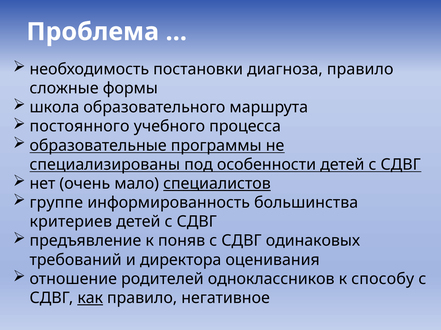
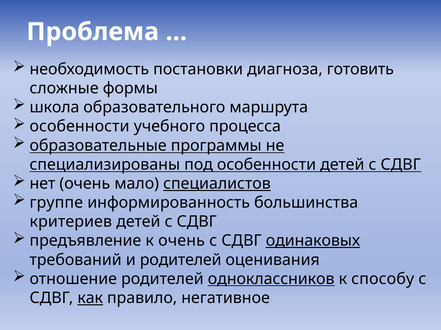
диагноза правило: правило -> готовить
постоянного at (80, 127): постоянного -> особенности
к поняв: поняв -> очень
одинаковых underline: none -> present
и директора: директора -> родителей
одноклассников underline: none -> present
